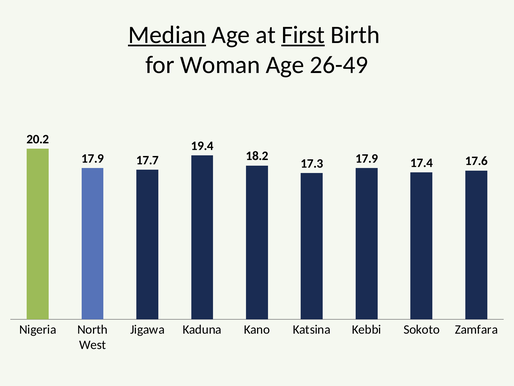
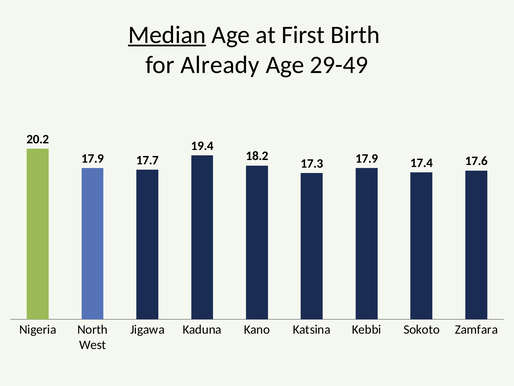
First underline: present -> none
Woman: Woman -> Already
26-49: 26-49 -> 29-49
